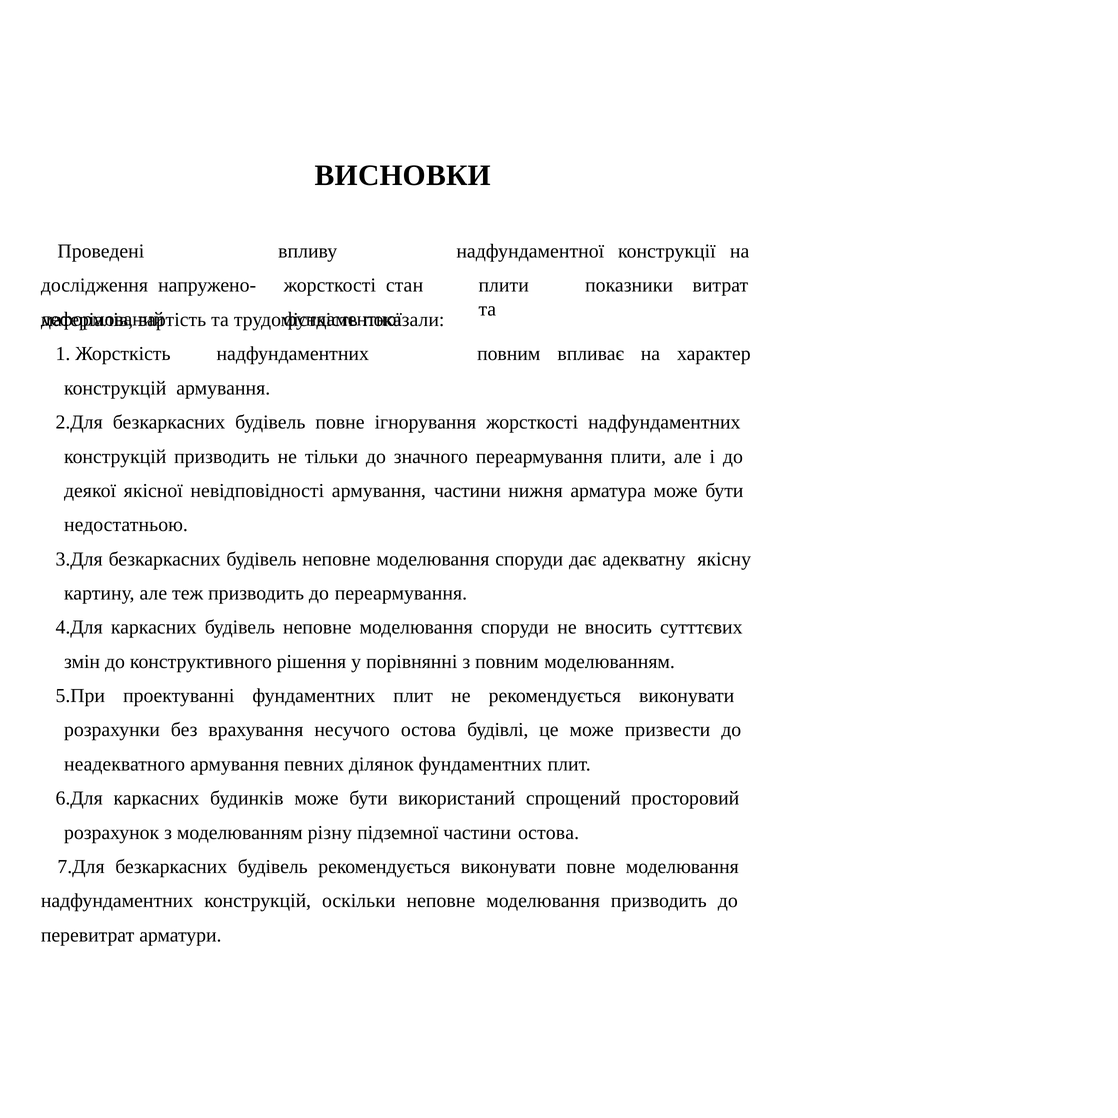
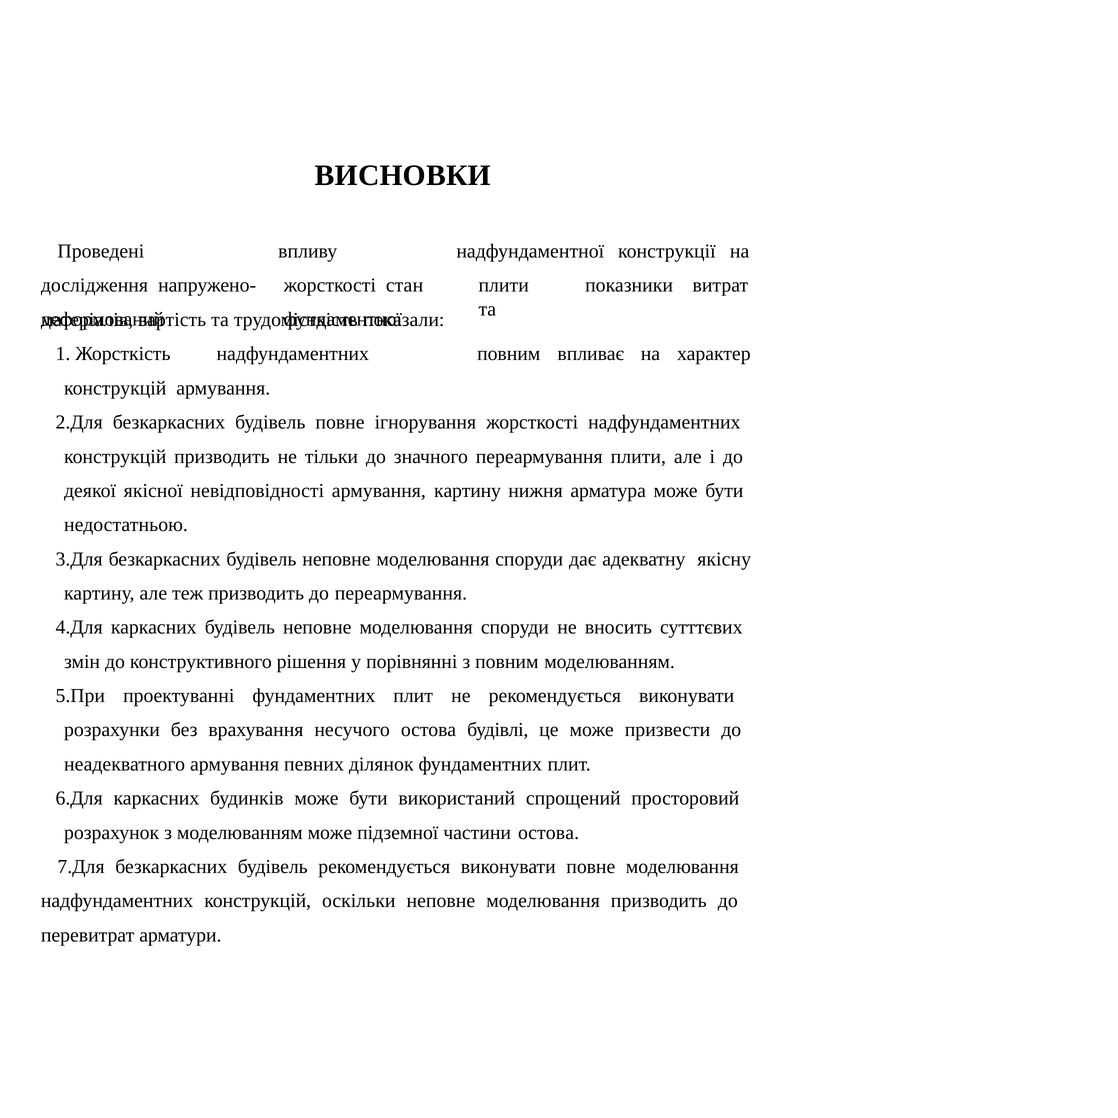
армування частини: частини -> картину
моделюванням різну: різну -> може
